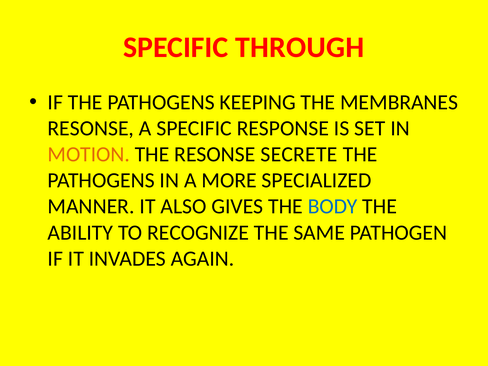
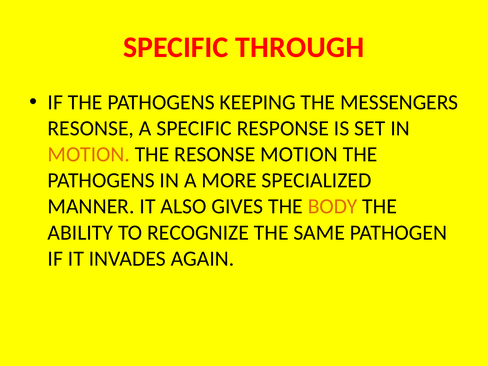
MEMBRANES: MEMBRANES -> MESSENGERS
RESONSE SECRETE: SECRETE -> MOTION
BODY colour: blue -> orange
